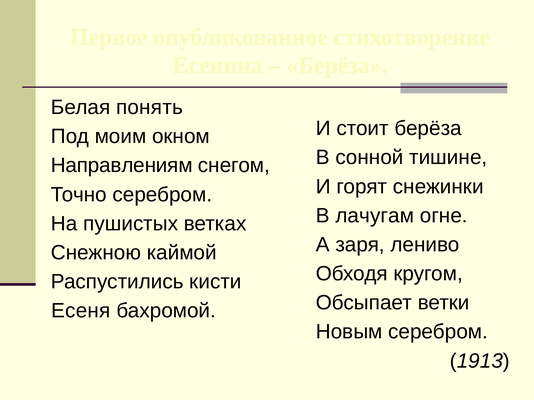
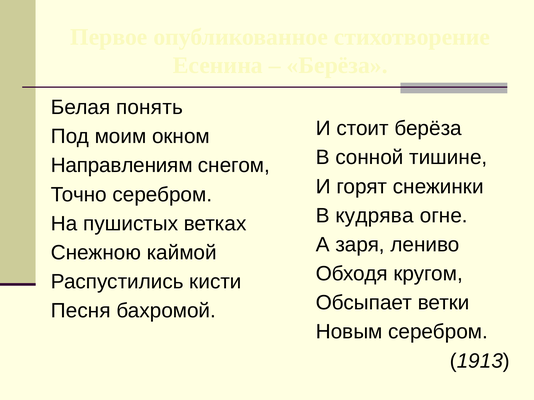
лачугам: лачугам -> кудрява
Есеня: Есеня -> Песня
